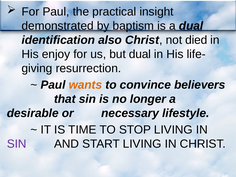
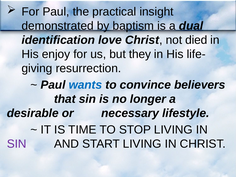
also: also -> love
but dual: dual -> they
wants colour: orange -> blue
